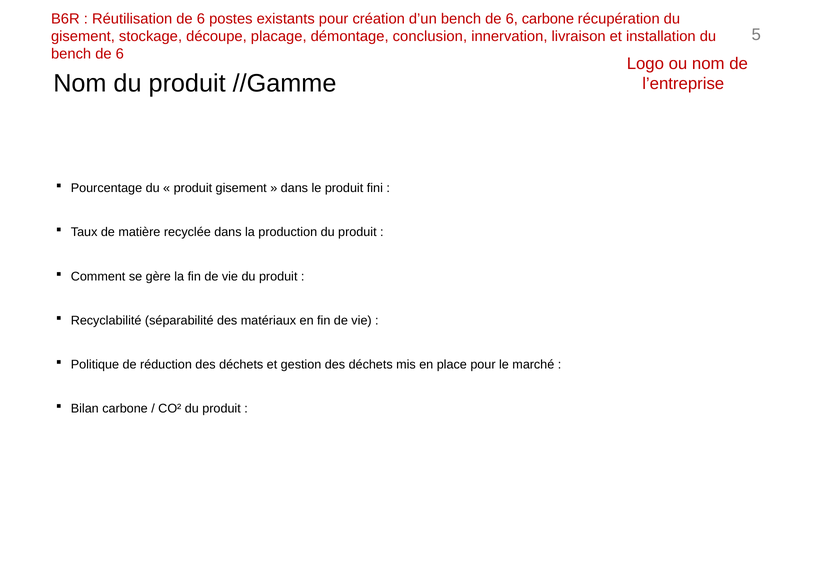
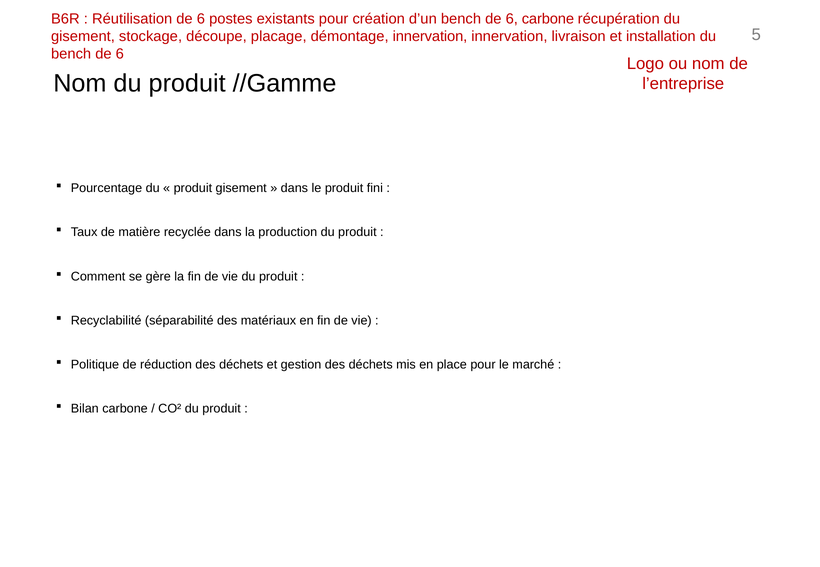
démontage conclusion: conclusion -> innervation
